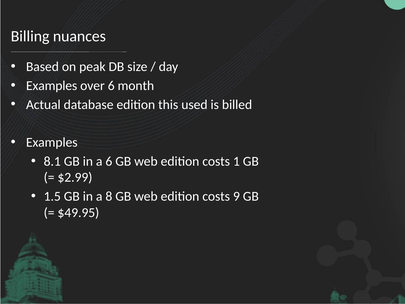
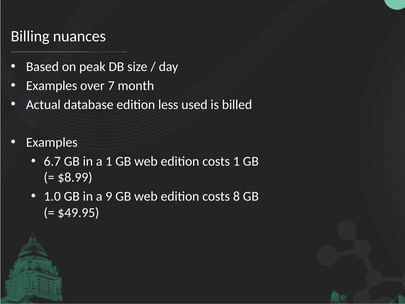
over 6: 6 -> 7
this: this -> less
8.1: 8.1 -> 6.7
a 6: 6 -> 1
$2.99: $2.99 -> $8.99
1.5: 1.5 -> 1.0
8: 8 -> 9
9: 9 -> 8
